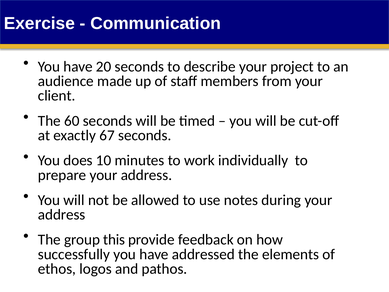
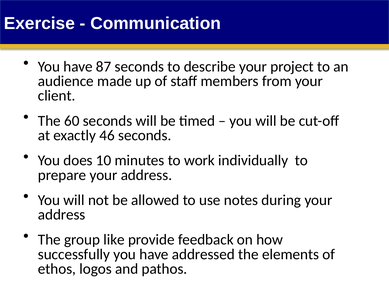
20: 20 -> 87
67: 67 -> 46
this: this -> like
